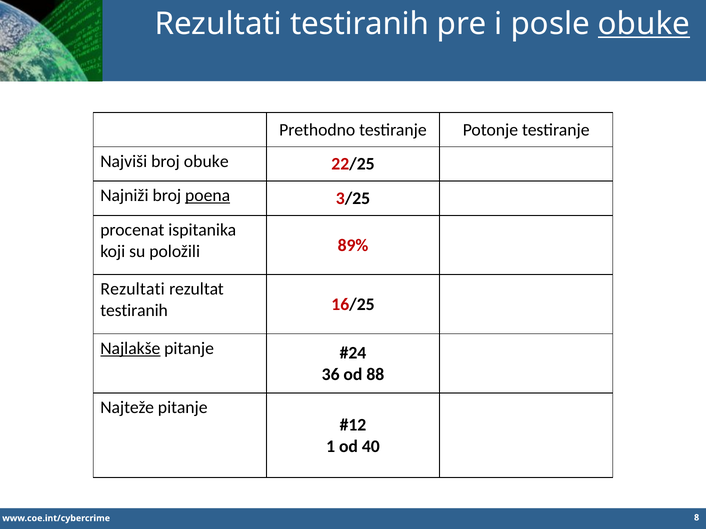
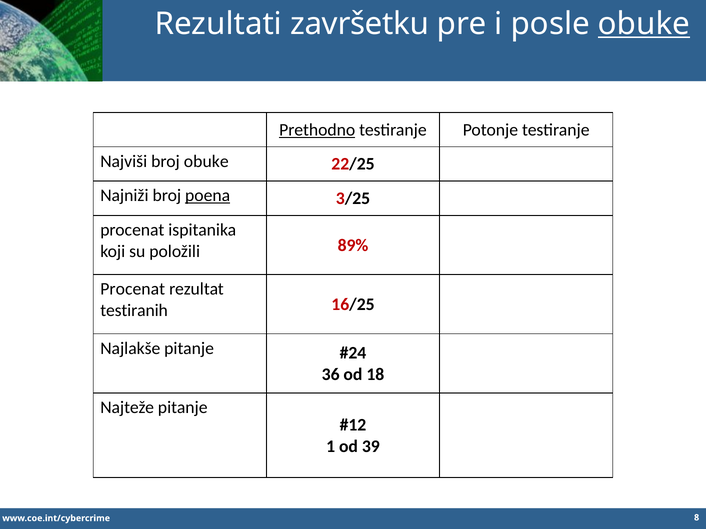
Rezultati testiranih: testiranih -> završetku
Prethodno underline: none -> present
Rezultati at (133, 289): Rezultati -> Procenat
Najlakše underline: present -> none
88: 88 -> 18
40: 40 -> 39
